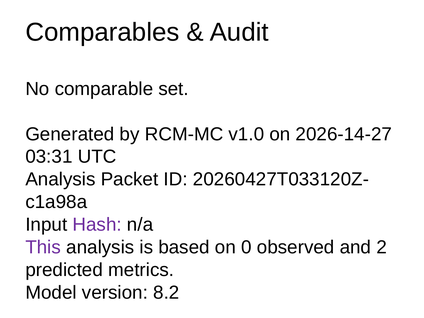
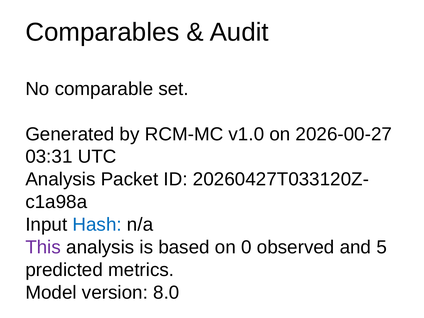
2026-14-27: 2026-14-27 -> 2026-00-27
Hash colour: purple -> blue
2: 2 -> 5
8.2: 8.2 -> 8.0
